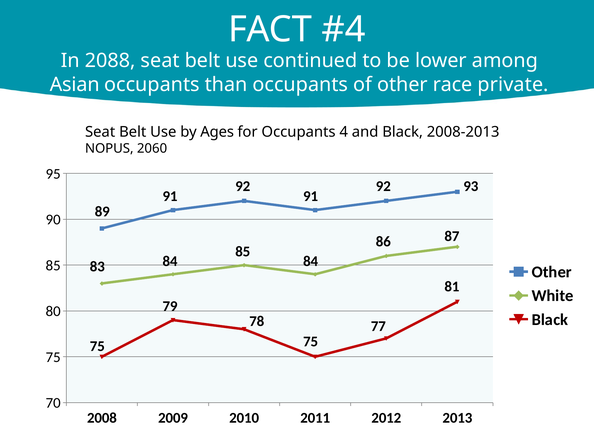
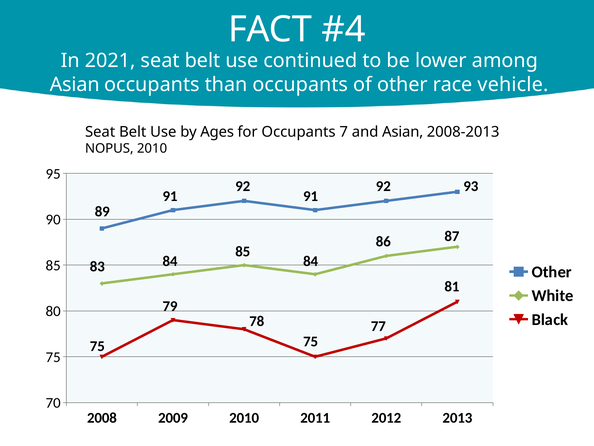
2088: 2088 -> 2021
private: private -> vehicle
4: 4 -> 7
and Black: Black -> Asian
NOPUS 2060: 2060 -> 2010
